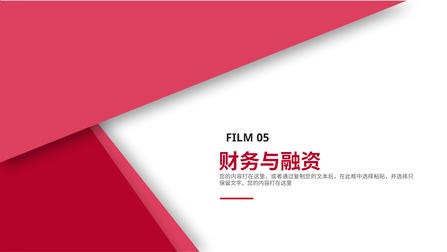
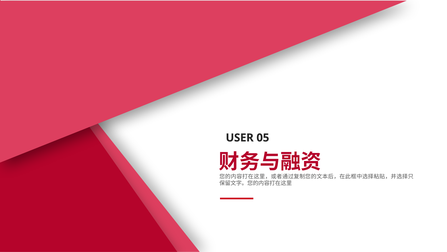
FILM: FILM -> USER
